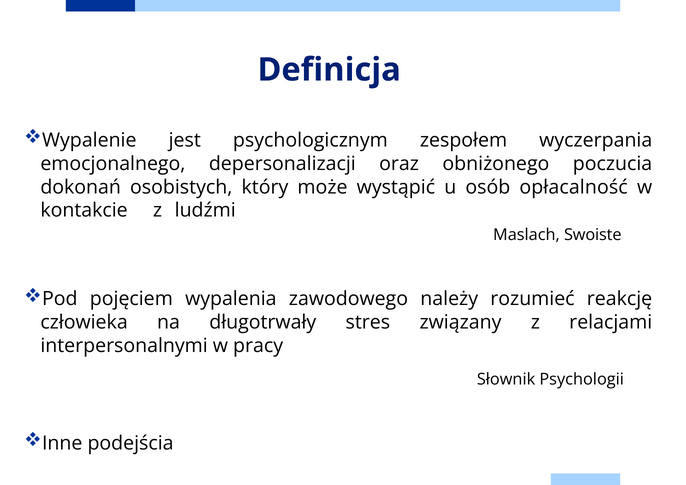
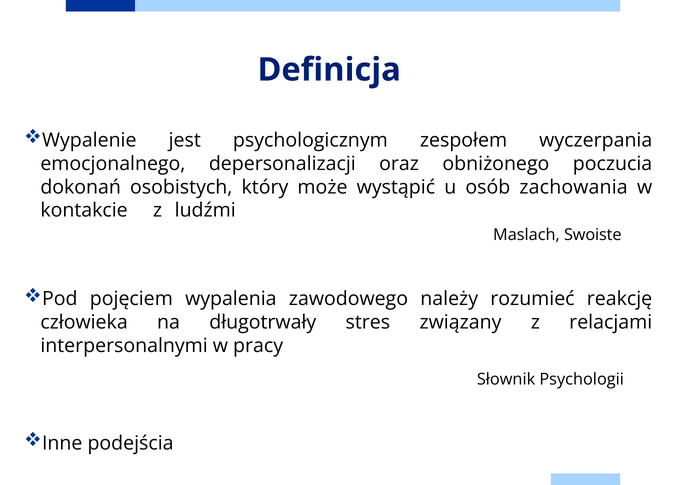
opłacalność: opłacalność -> zachowania
